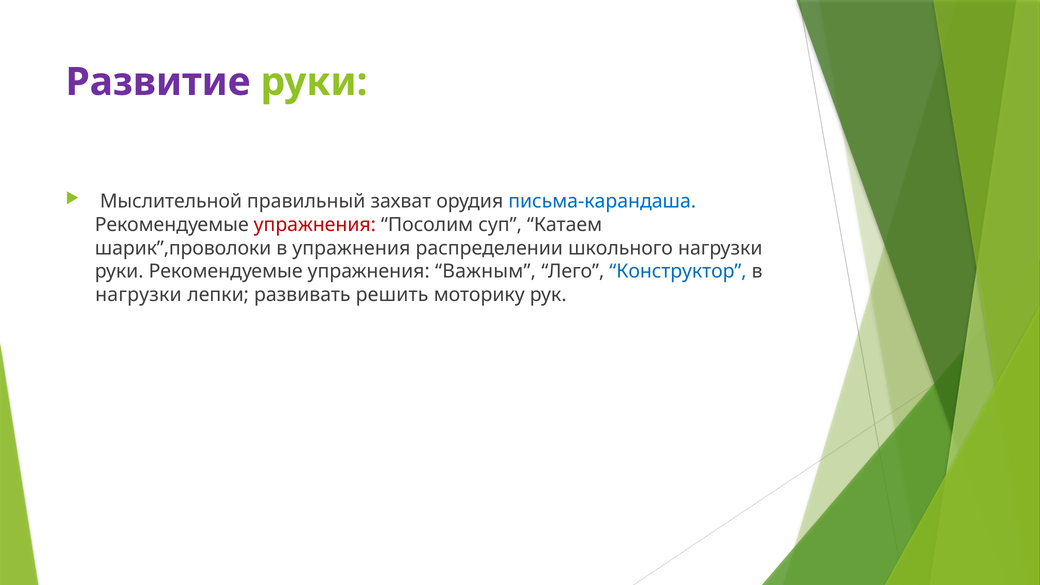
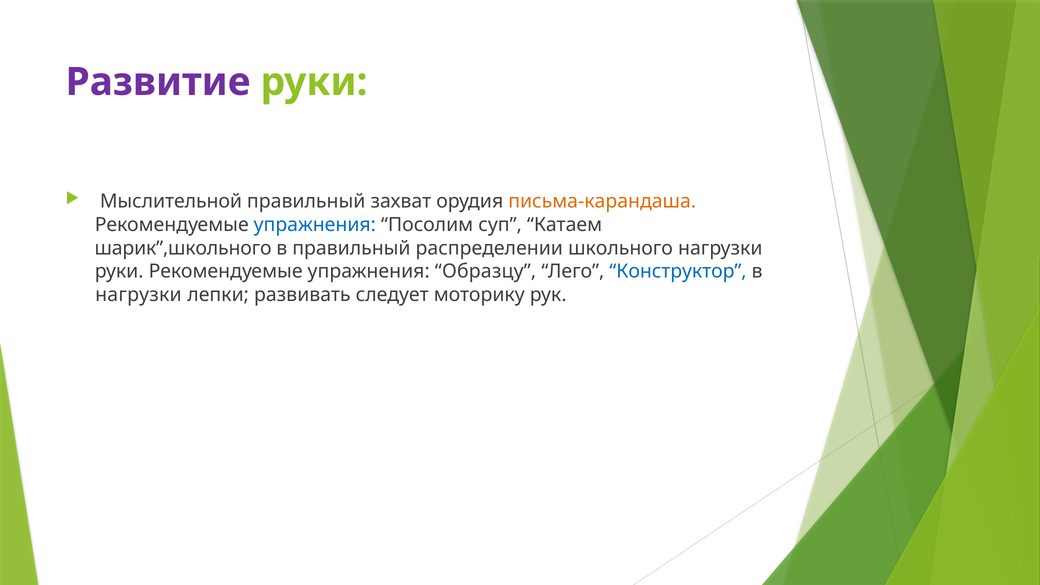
письма-карандаша colour: blue -> orange
упражнения at (315, 225) colour: red -> blue
шарик”,проволоки: шарик”,проволоки -> шарик”,школьного
в упражнения: упражнения -> правильный
Важным: Важным -> Образцу
решить: решить -> следует
